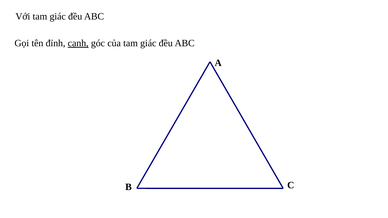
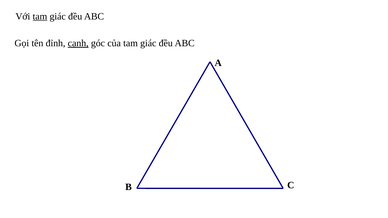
tam at (40, 16) underline: none -> present
